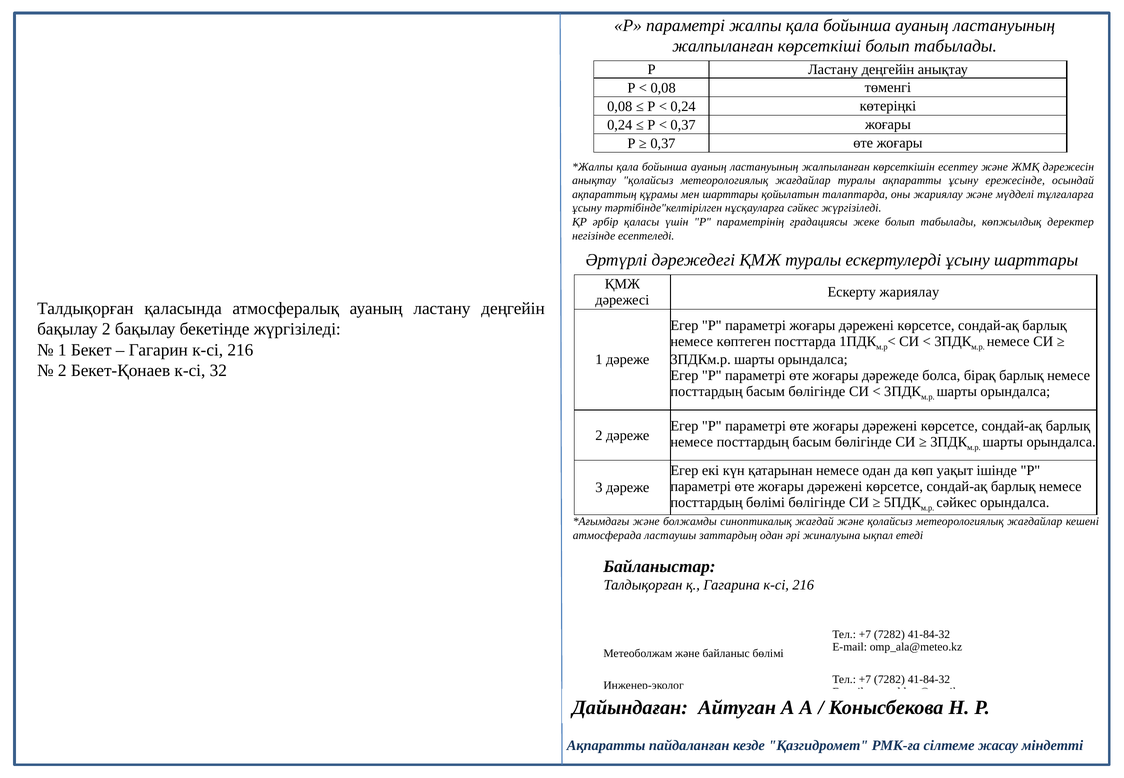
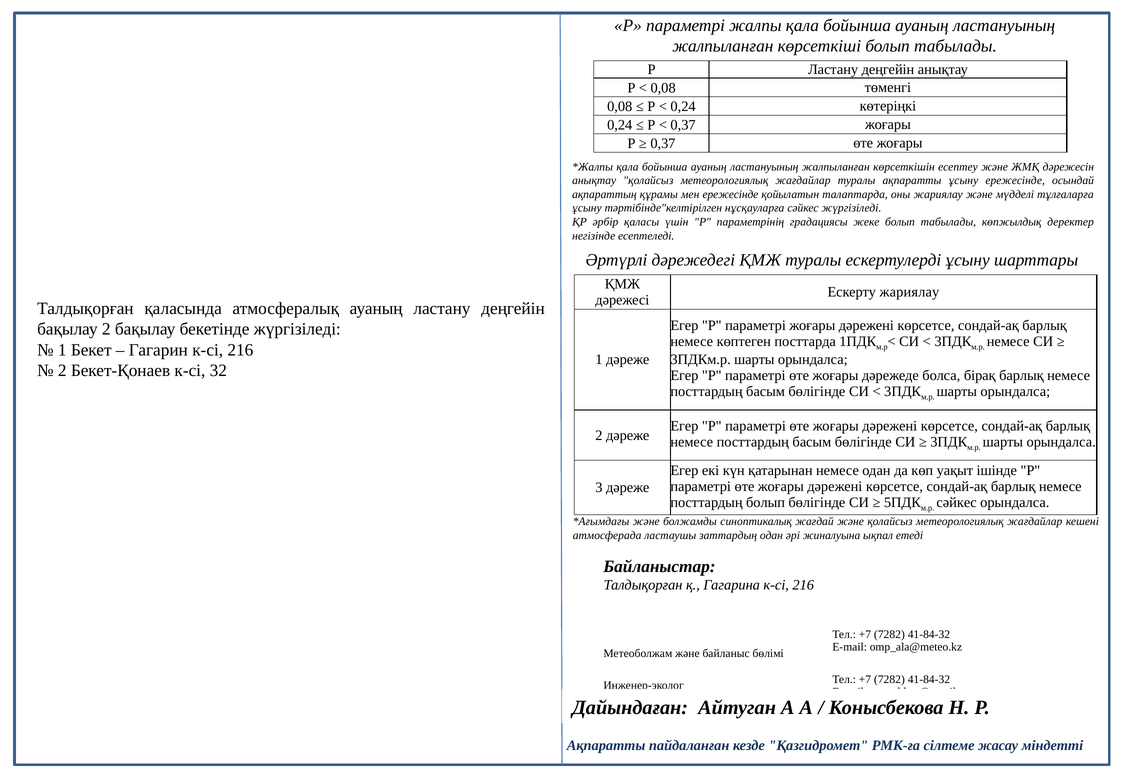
мен шарттары: шарттары -> ережесінде
посттардың бөлімі: бөлімі -> болып
